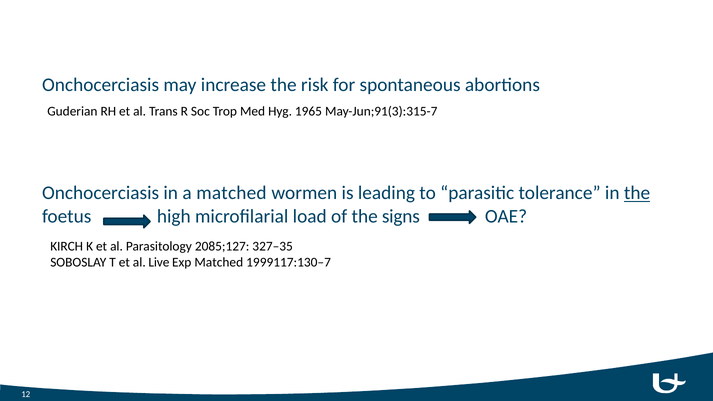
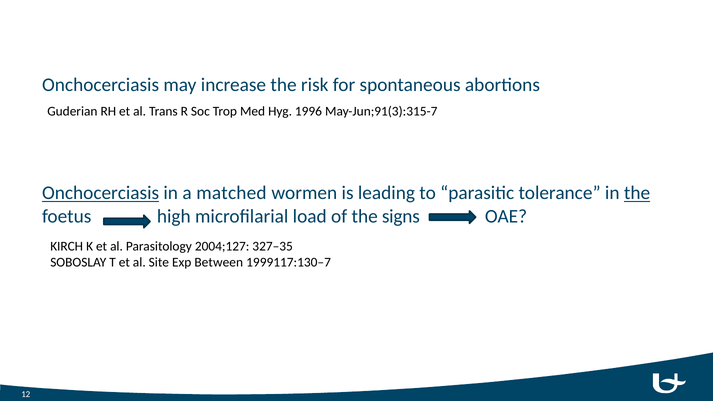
1965: 1965 -> 1996
Onchocerciasis at (101, 193) underline: none -> present
2085;127: 2085;127 -> 2004;127
Live: Live -> Site
Exp Matched: Matched -> Between
